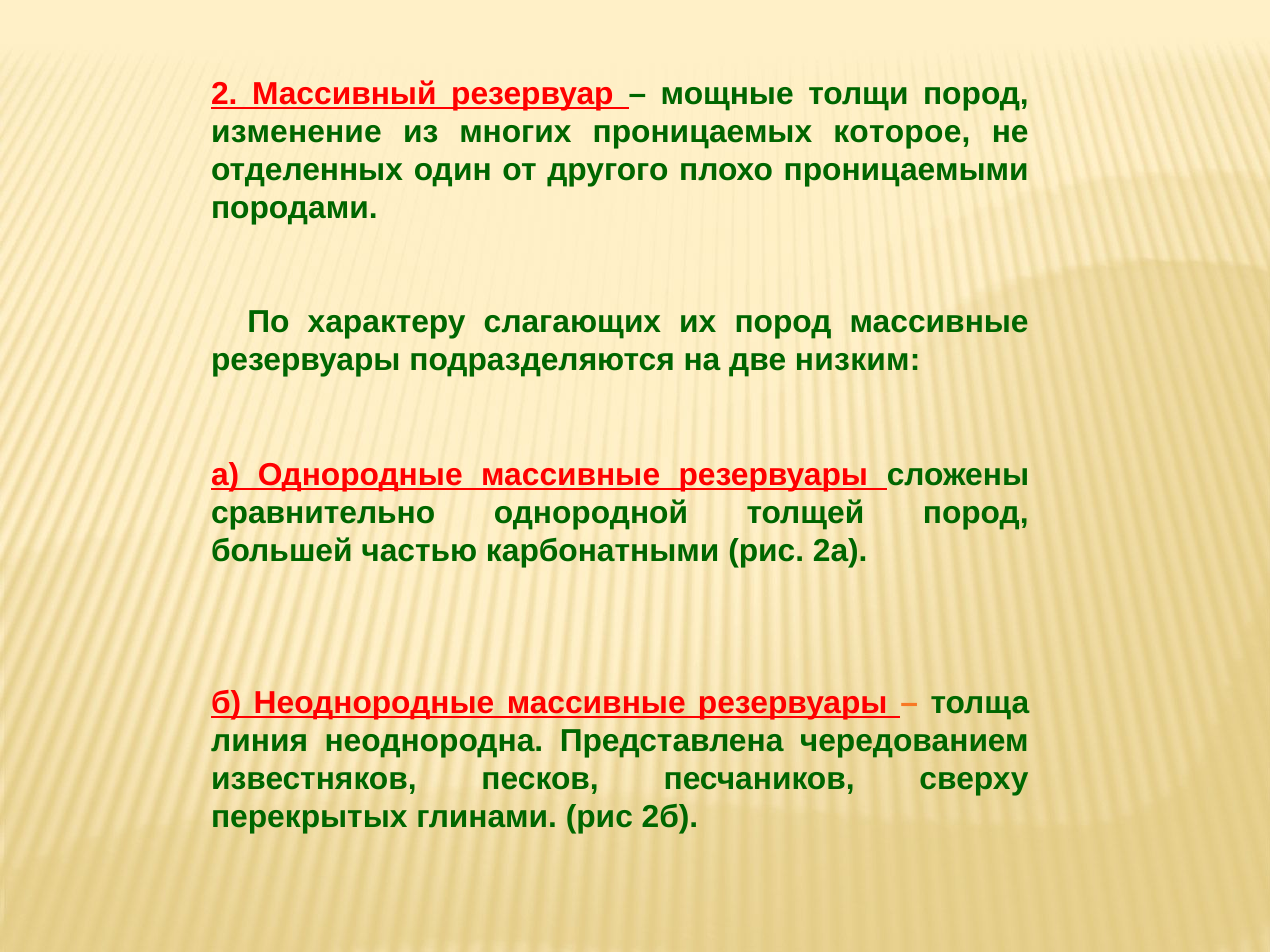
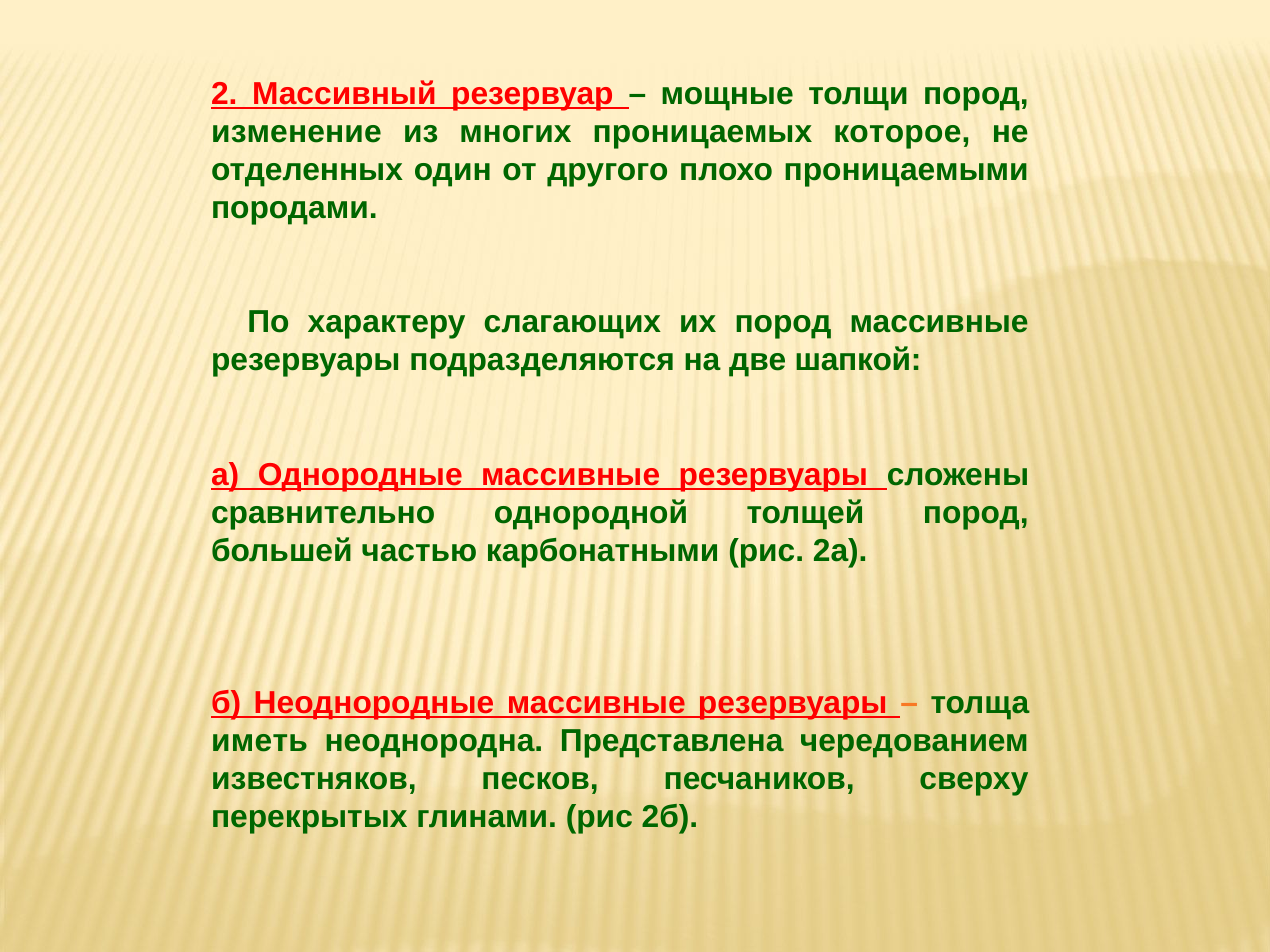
низким: низким -> шапкой
линия: линия -> иметь
